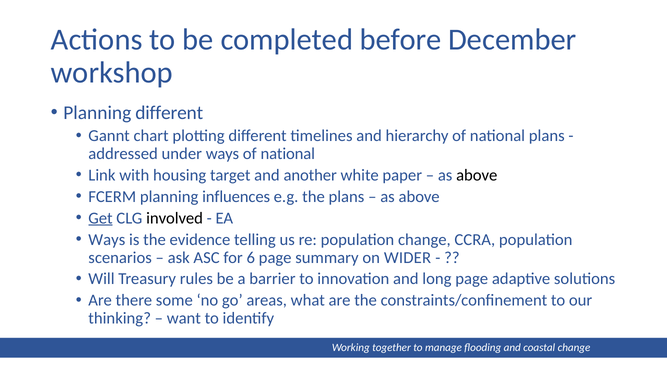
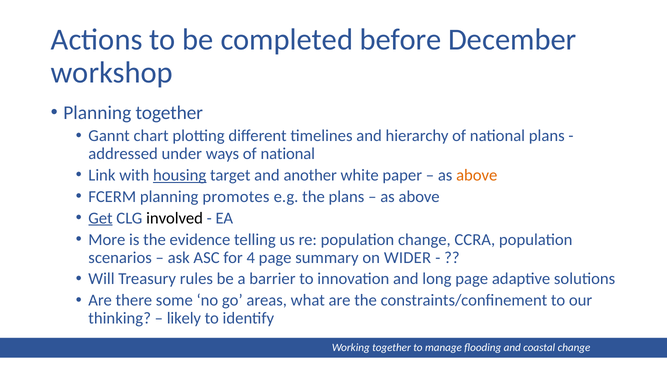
Planning different: different -> together
housing underline: none -> present
above at (477, 175) colour: black -> orange
influences: influences -> promotes
Ways at (107, 240): Ways -> More
6: 6 -> 4
want: want -> likely
